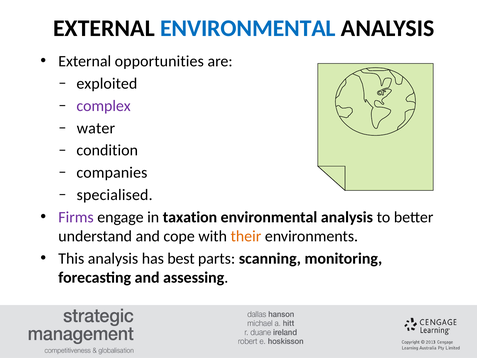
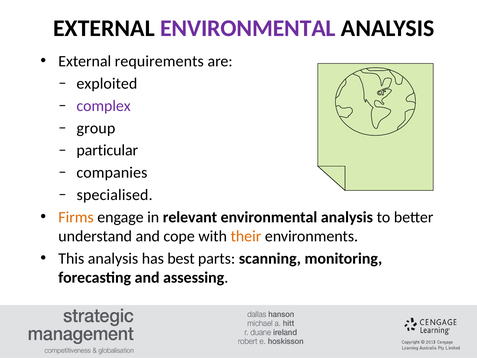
ENVIRONMENTAL at (248, 28) colour: blue -> purple
opportunities: opportunities -> requirements
water: water -> group
condition: condition -> particular
Firms colour: purple -> orange
taxation: taxation -> relevant
